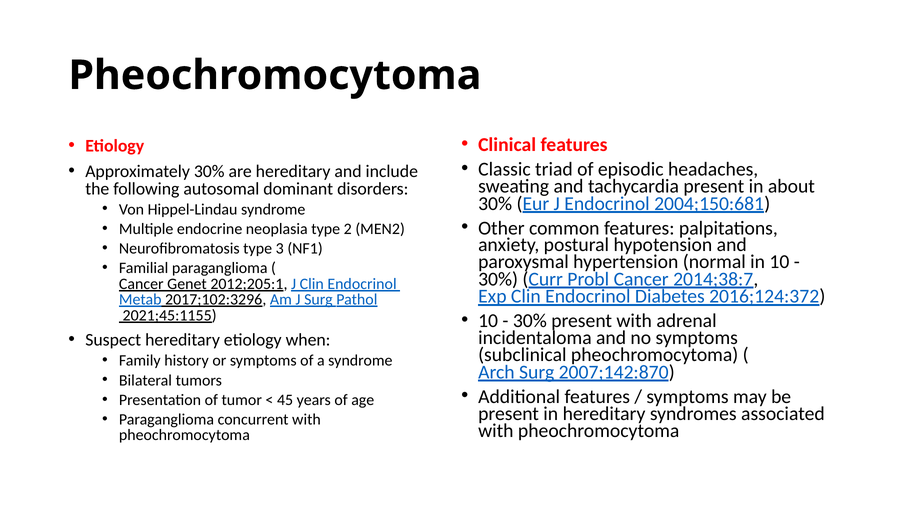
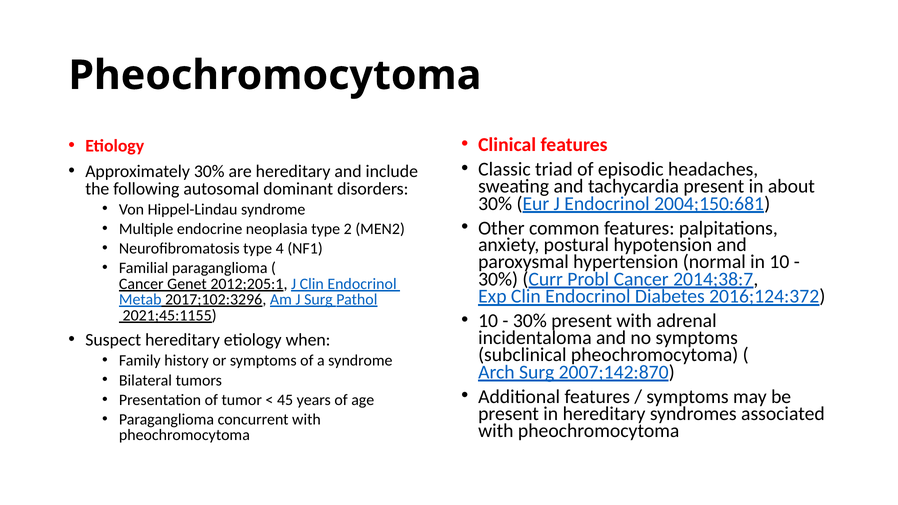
3: 3 -> 4
